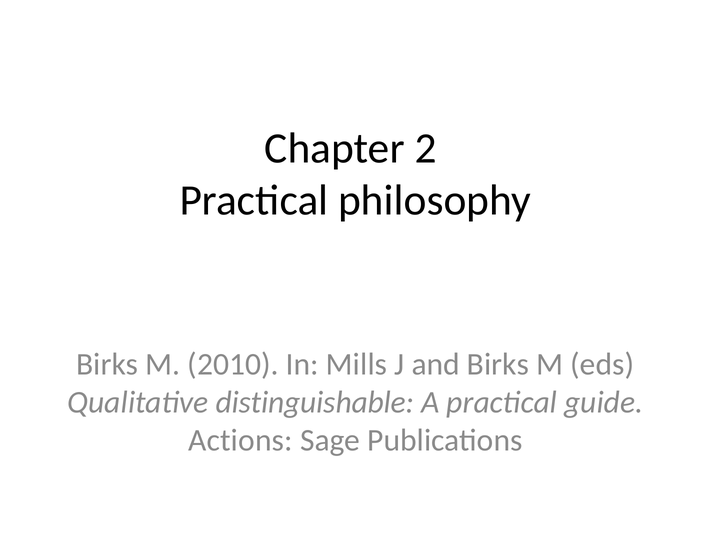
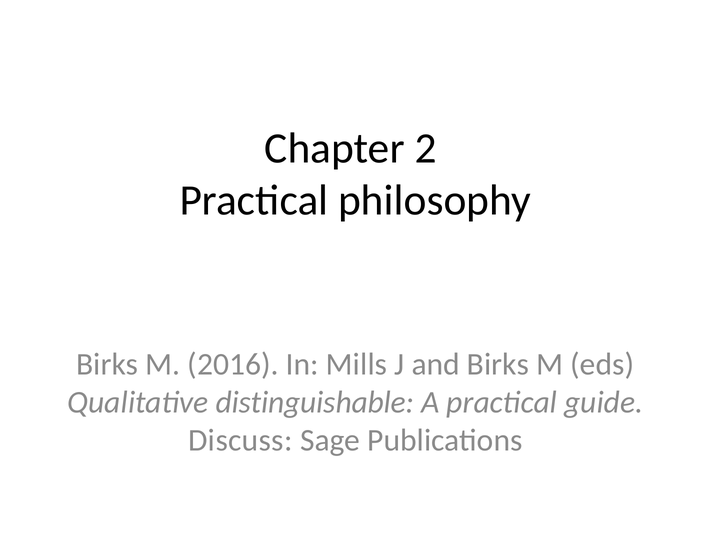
2010: 2010 -> 2016
Actions: Actions -> Discuss
